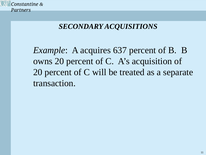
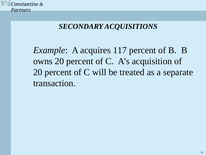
637: 637 -> 117
